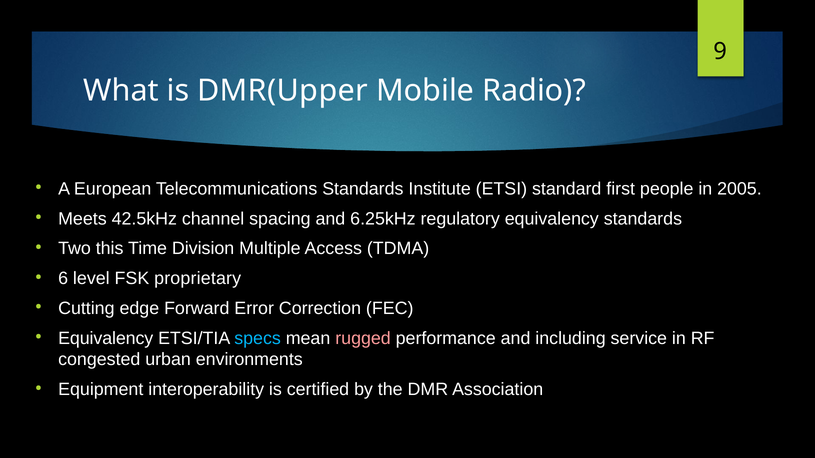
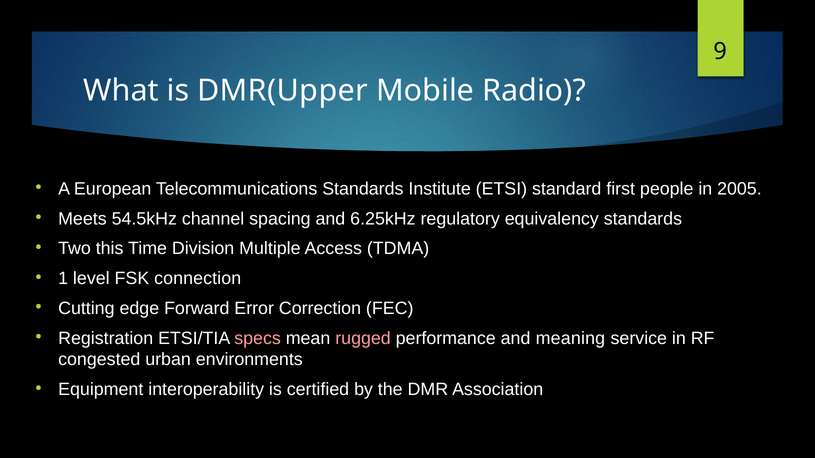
42.5kHz: 42.5kHz -> 54.5kHz
6: 6 -> 1
proprietary: proprietary -> connection
Equivalency at (106, 338): Equivalency -> Registration
specs colour: light blue -> pink
including: including -> meaning
